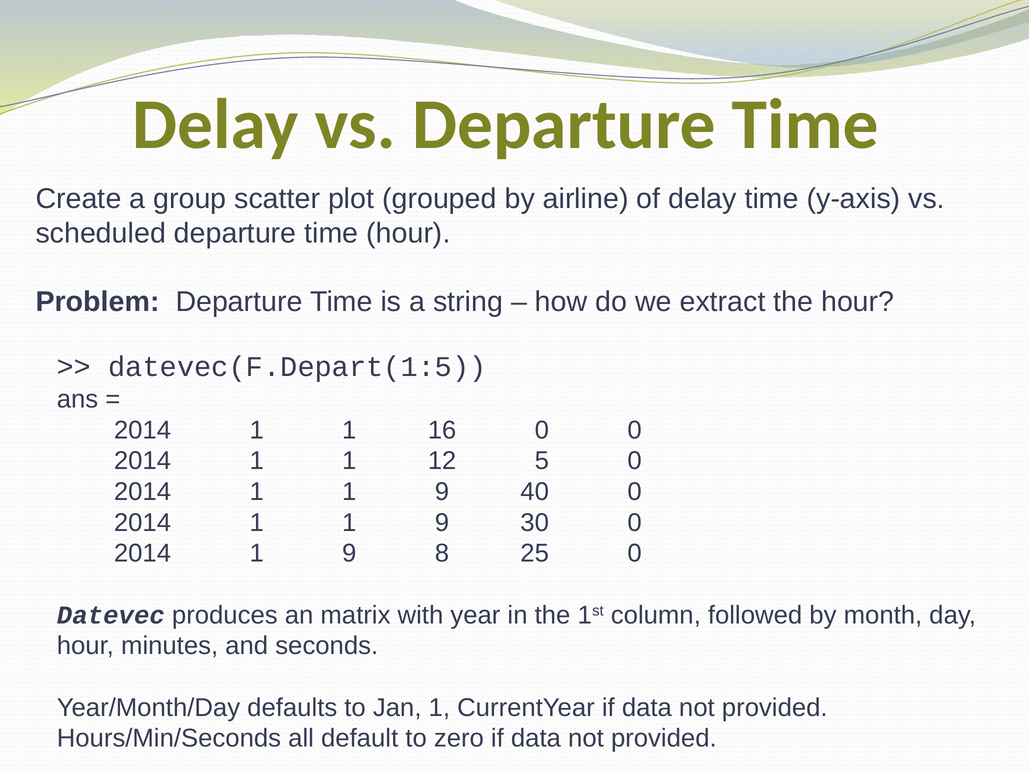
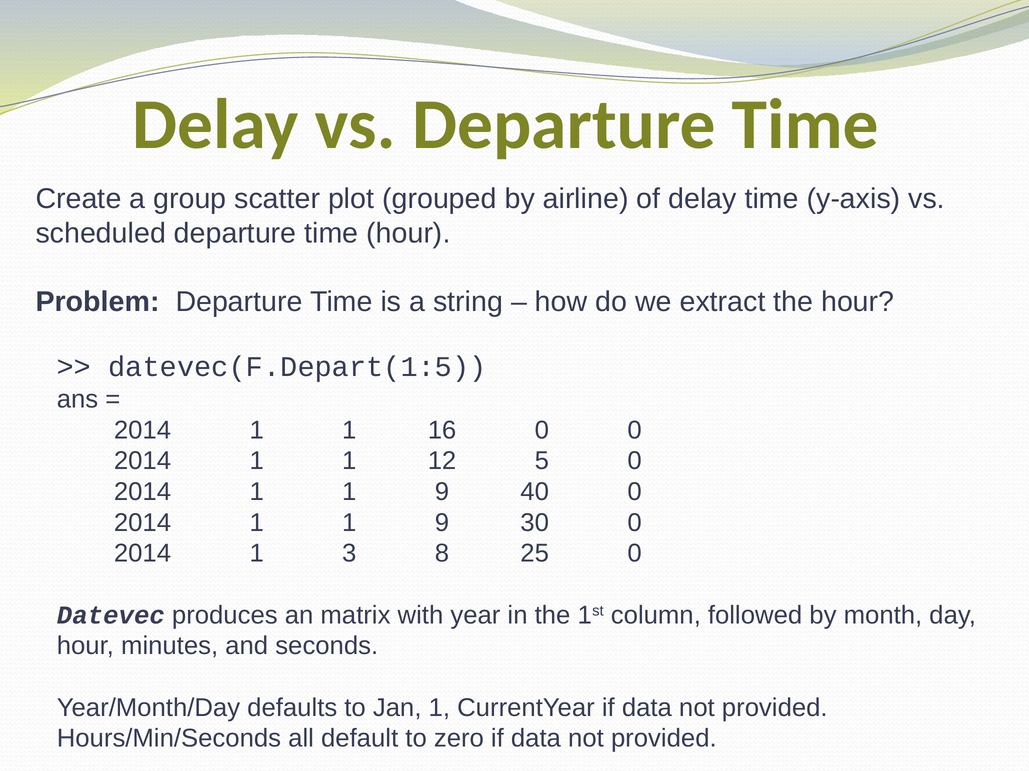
2014 1 9: 9 -> 3
